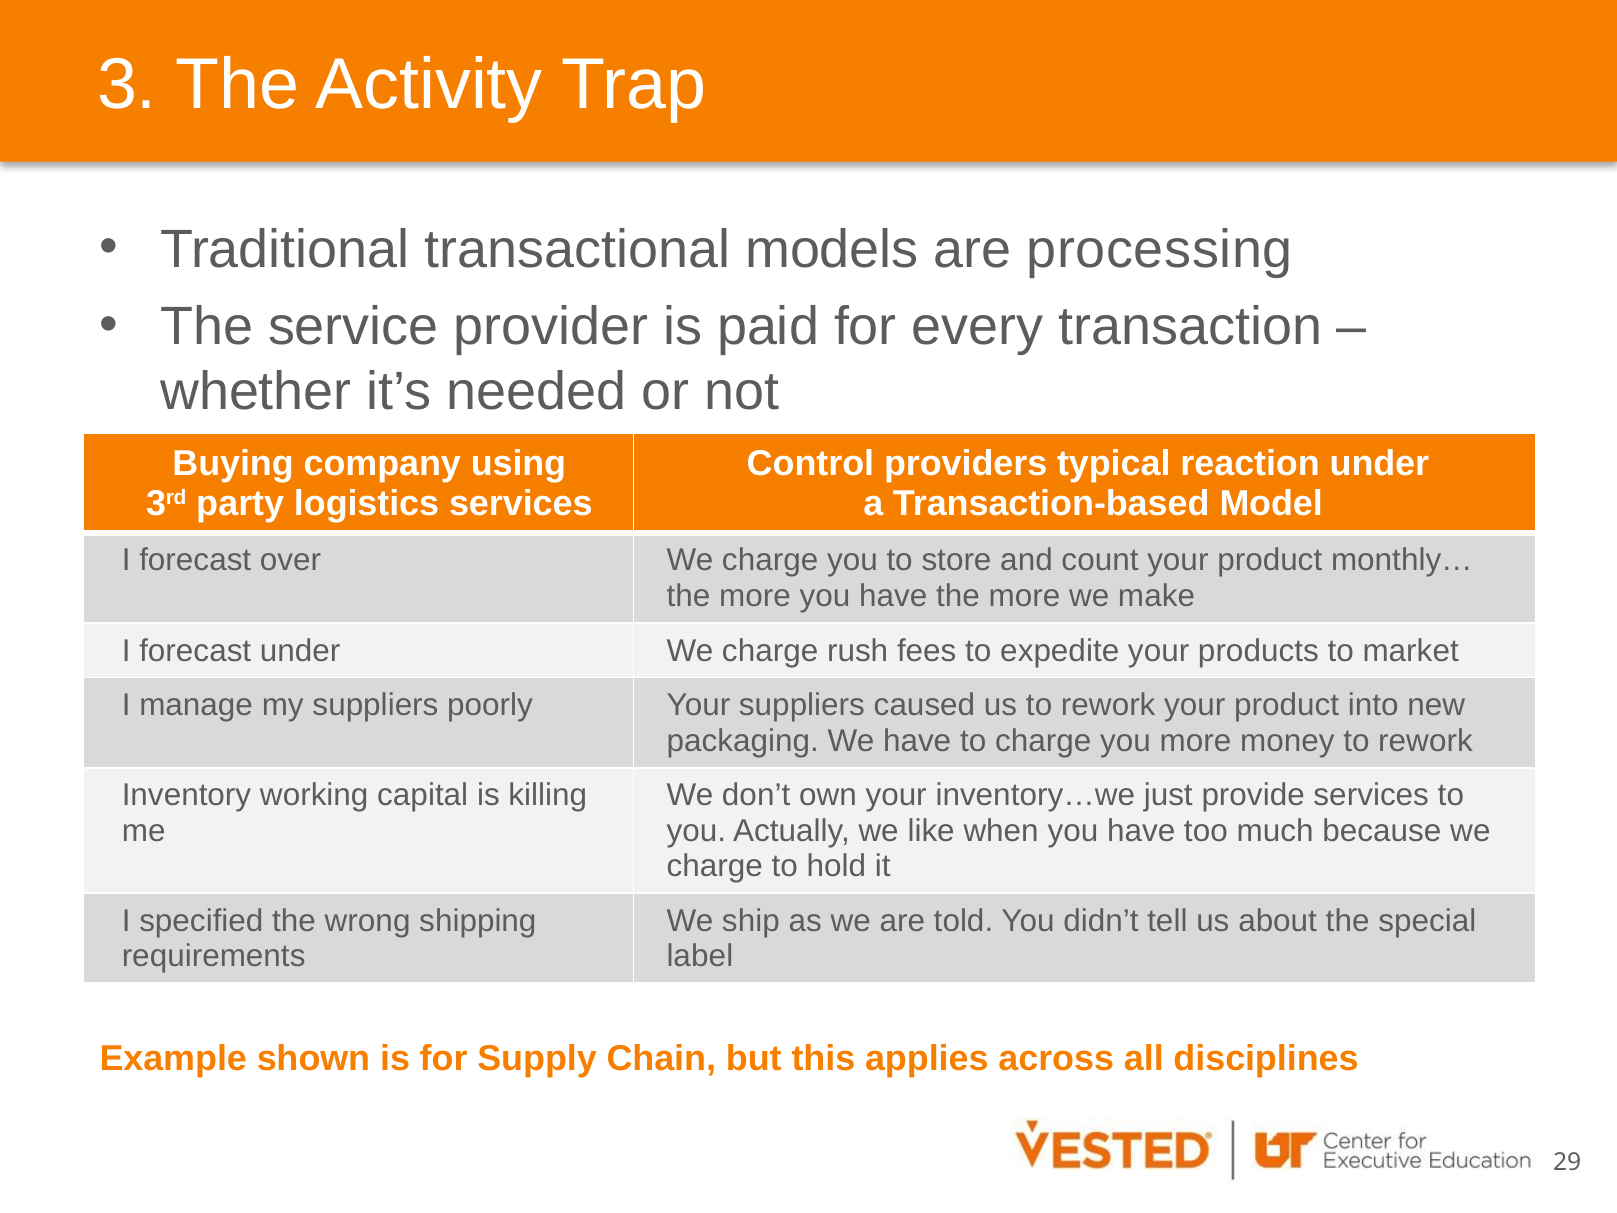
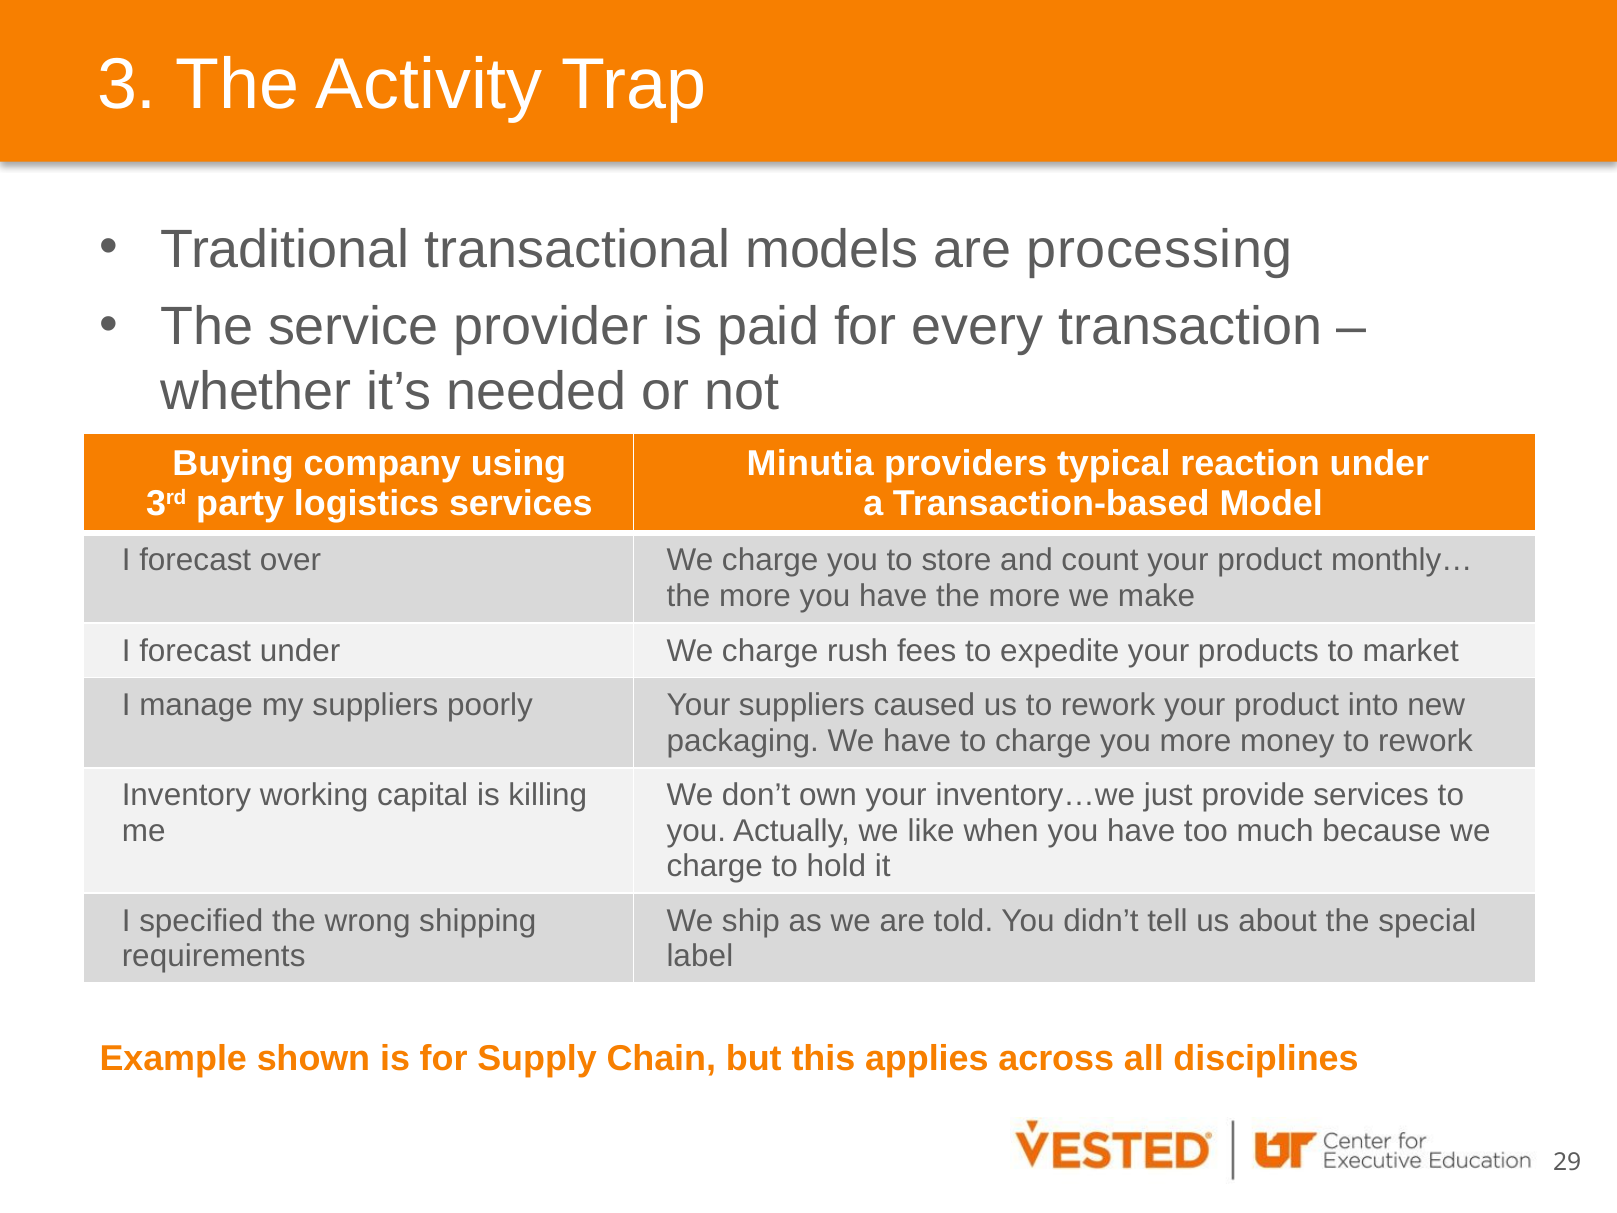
Control: Control -> Minutia
